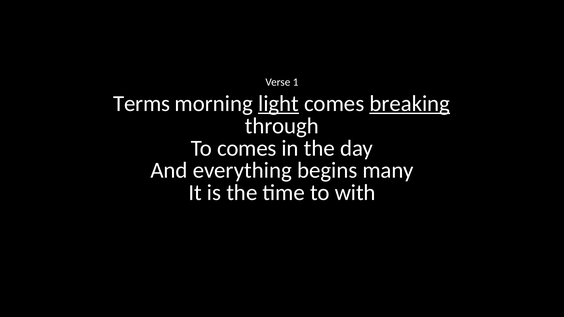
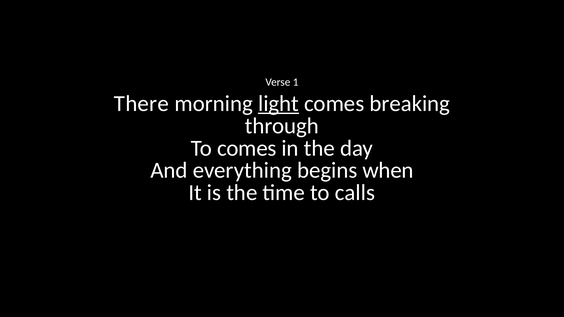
Terms: Terms -> There
breaking underline: present -> none
many: many -> when
with: with -> calls
